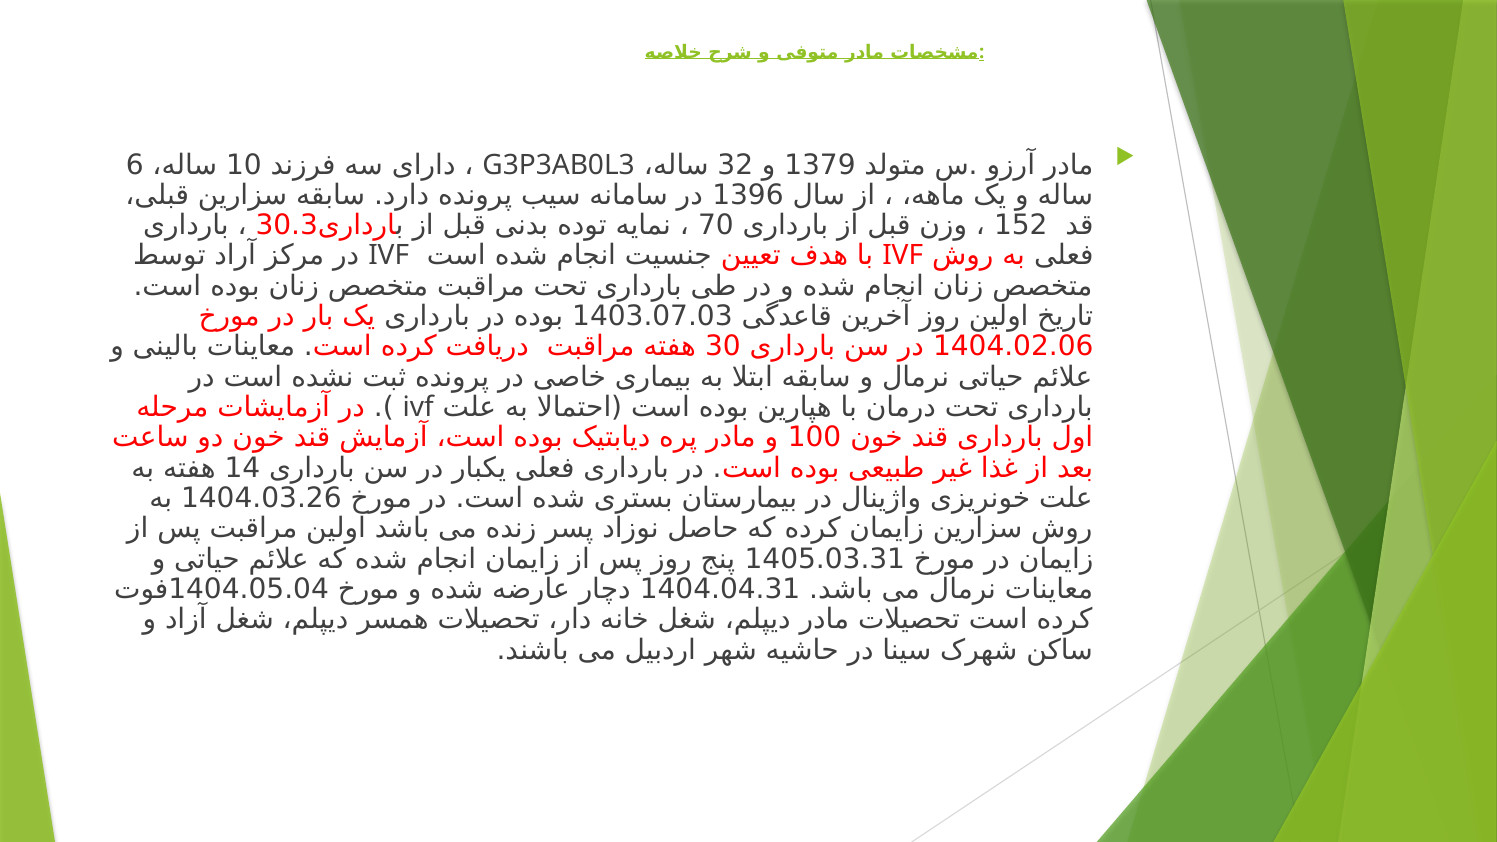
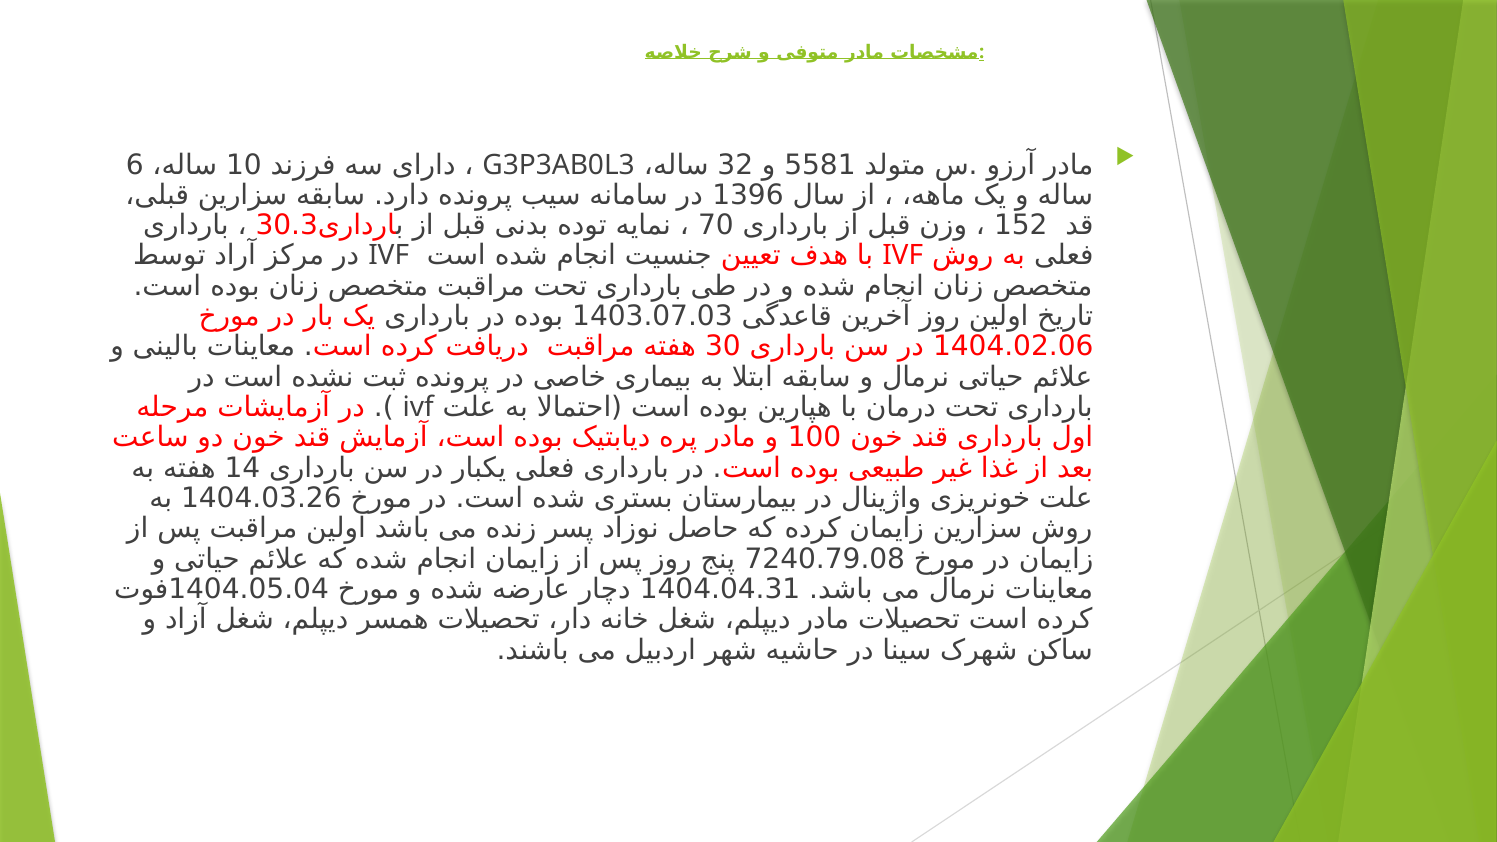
1379: 1379 -> 5581
1405.03.31: 1405.03.31 -> 7240.79.08
